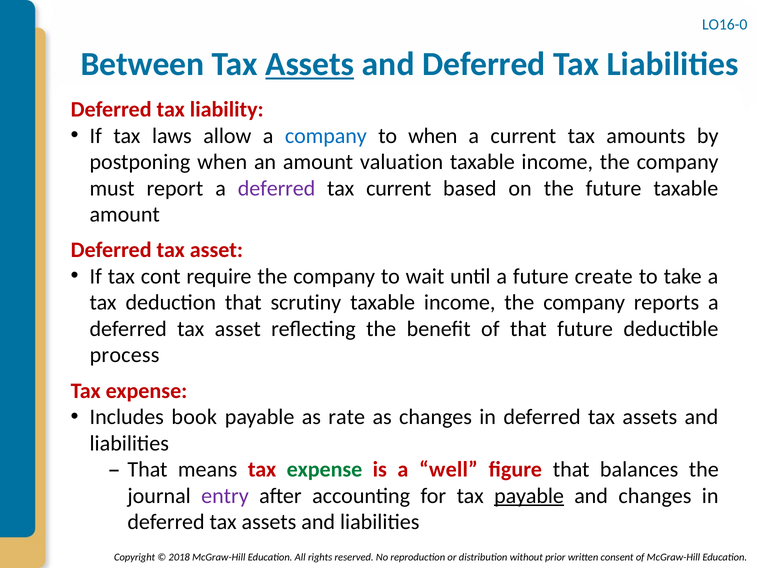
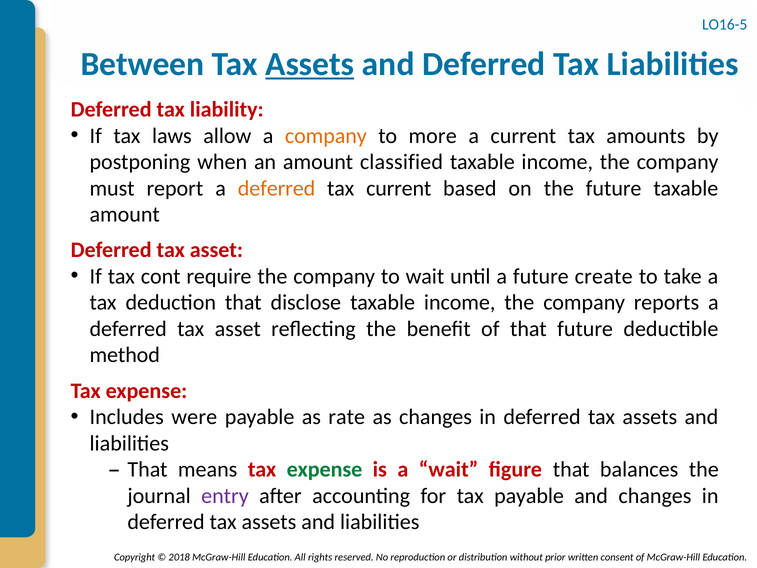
LO16-0: LO16-0 -> LO16-5
company at (326, 136) colour: blue -> orange
to when: when -> more
valuation: valuation -> classified
deferred at (277, 188) colour: purple -> orange
scrutiny: scrutiny -> disclose
process: process -> method
book: book -> were
a well: well -> wait
payable at (529, 496) underline: present -> none
